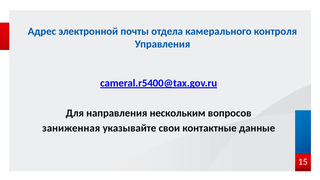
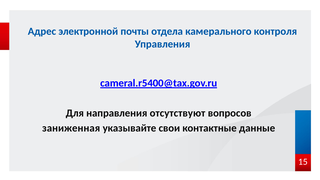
нескольким: нескольким -> отсутствуют
